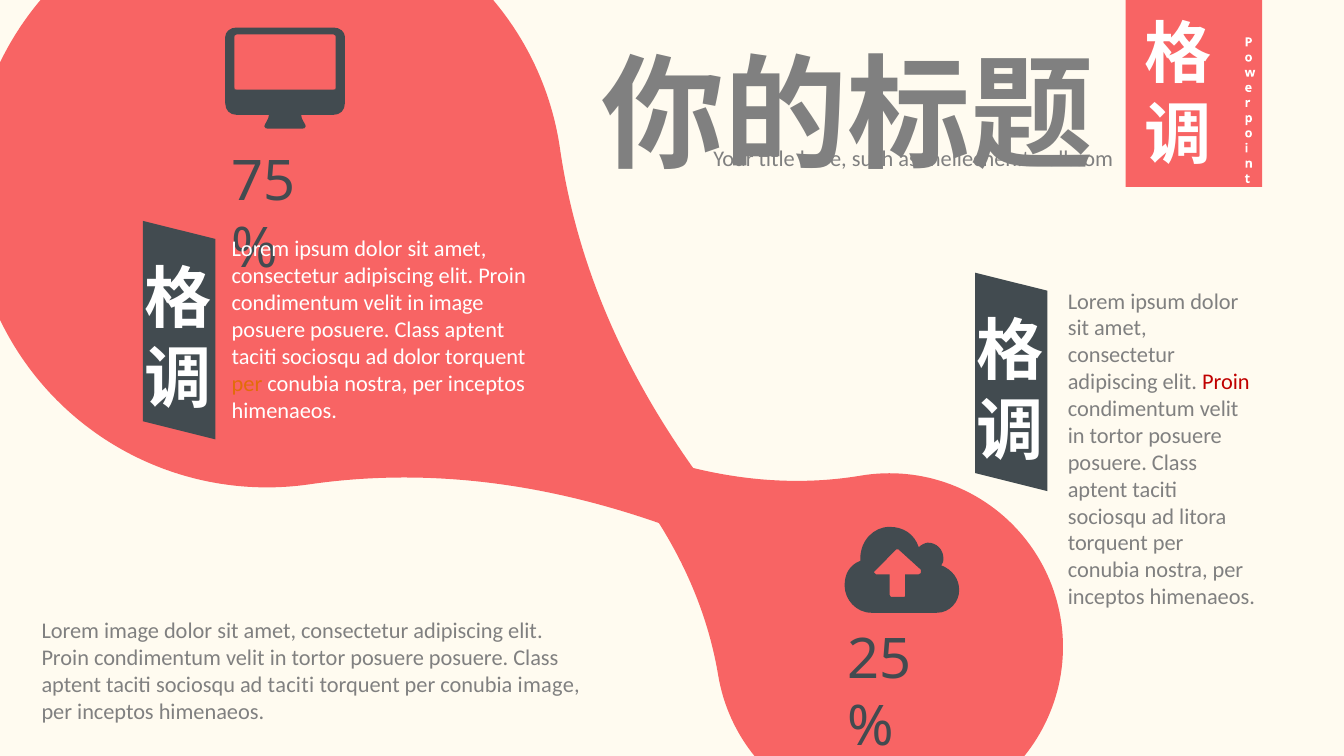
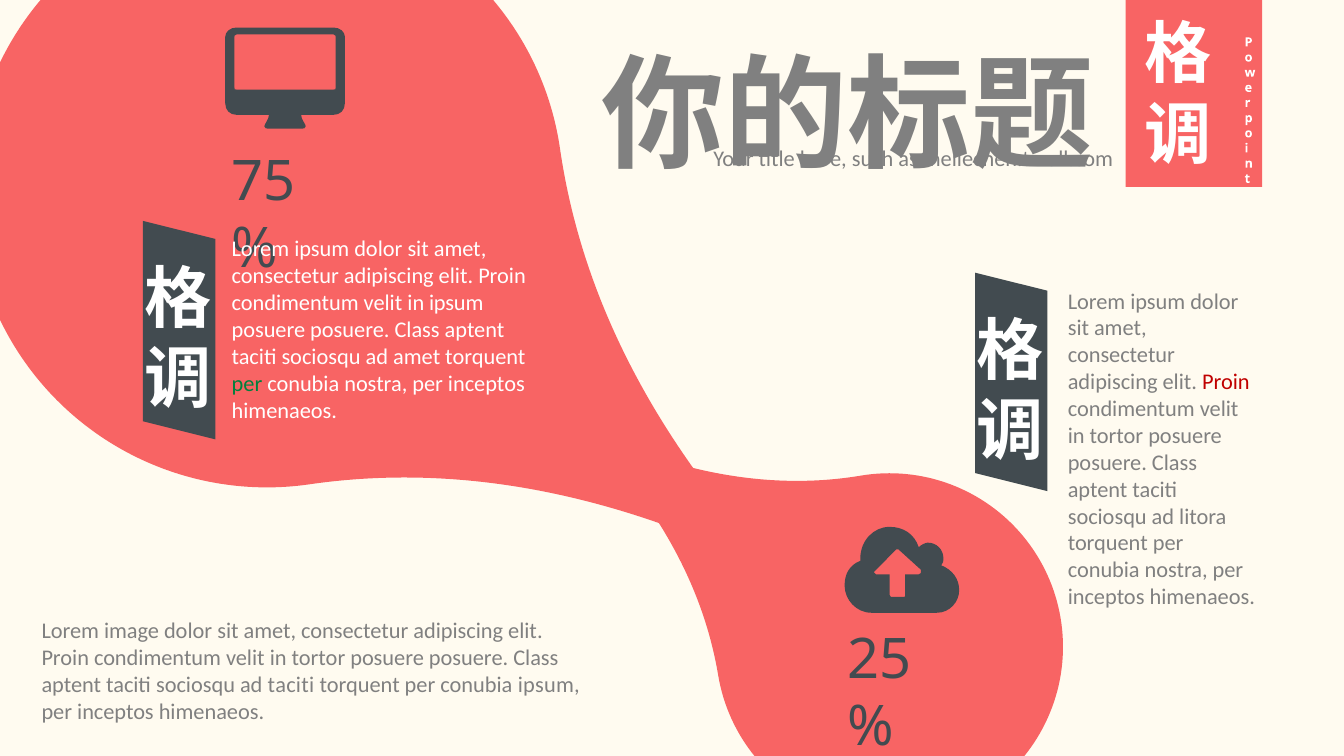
in image: image -> ipsum
ad dolor: dolor -> amet
per at (247, 384) colour: orange -> green
conubia image: image -> ipsum
